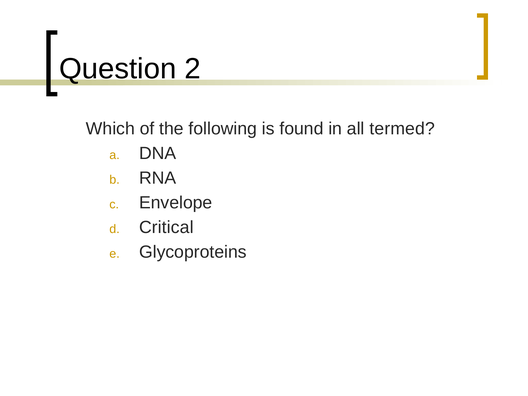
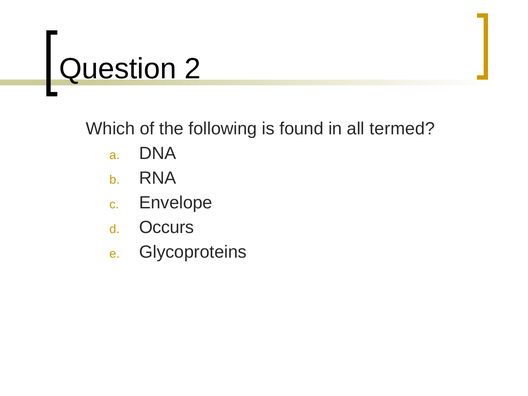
Critical: Critical -> Occurs
